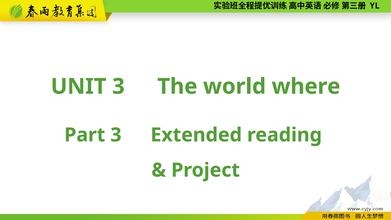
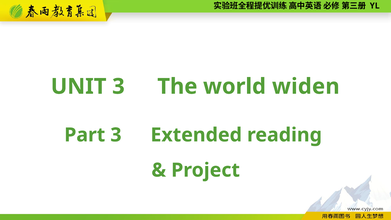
where: where -> widen
